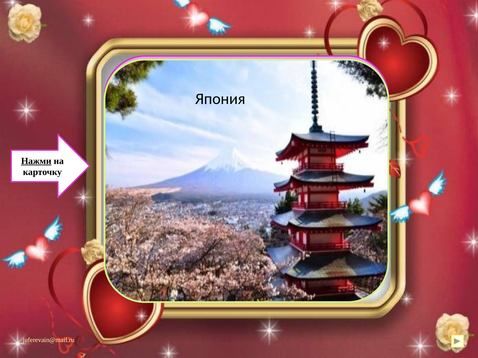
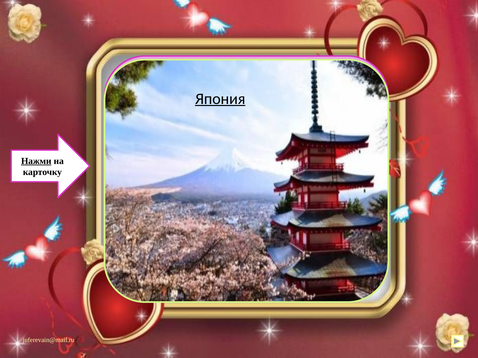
Япония underline: none -> present
